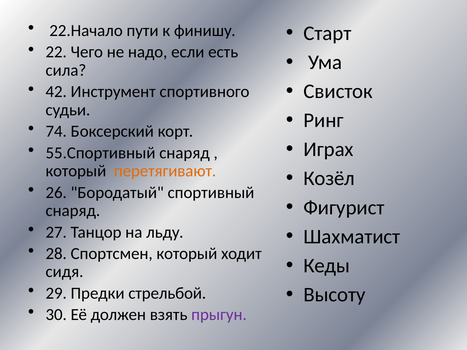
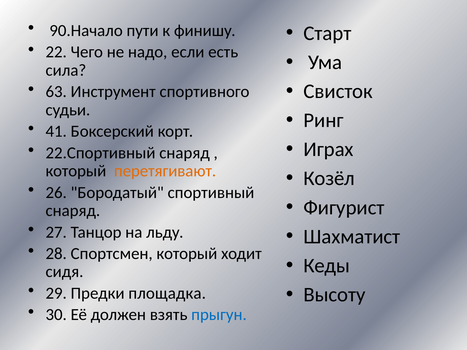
22.Начало: 22.Начало -> 90.Начало
42: 42 -> 63
74: 74 -> 41
55.Спортивный: 55.Спортивный -> 22.Спортивный
стрельбой: стрельбой -> площадка
прыгун colour: purple -> blue
